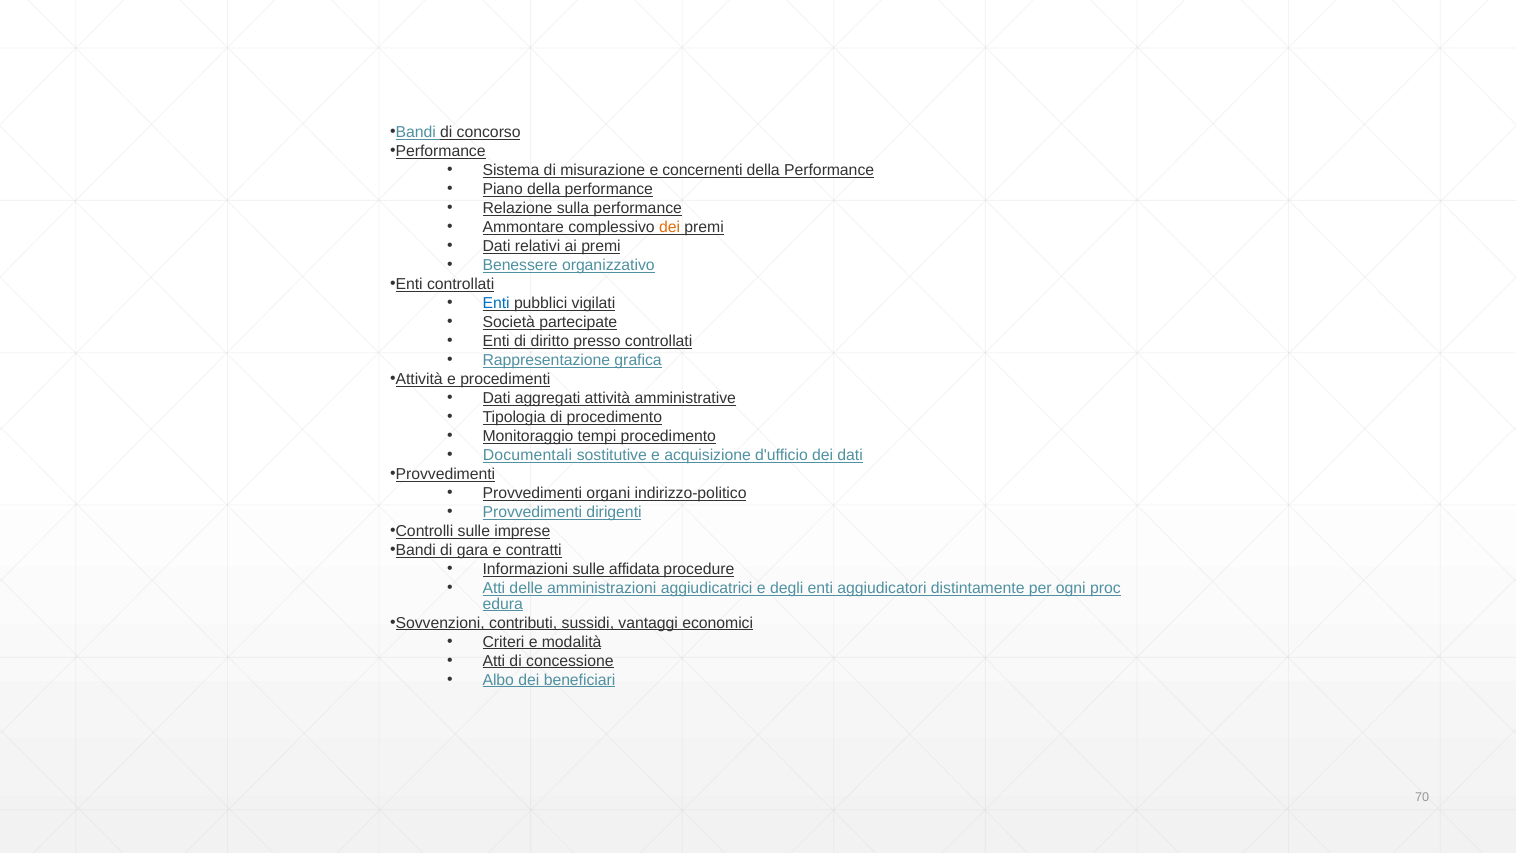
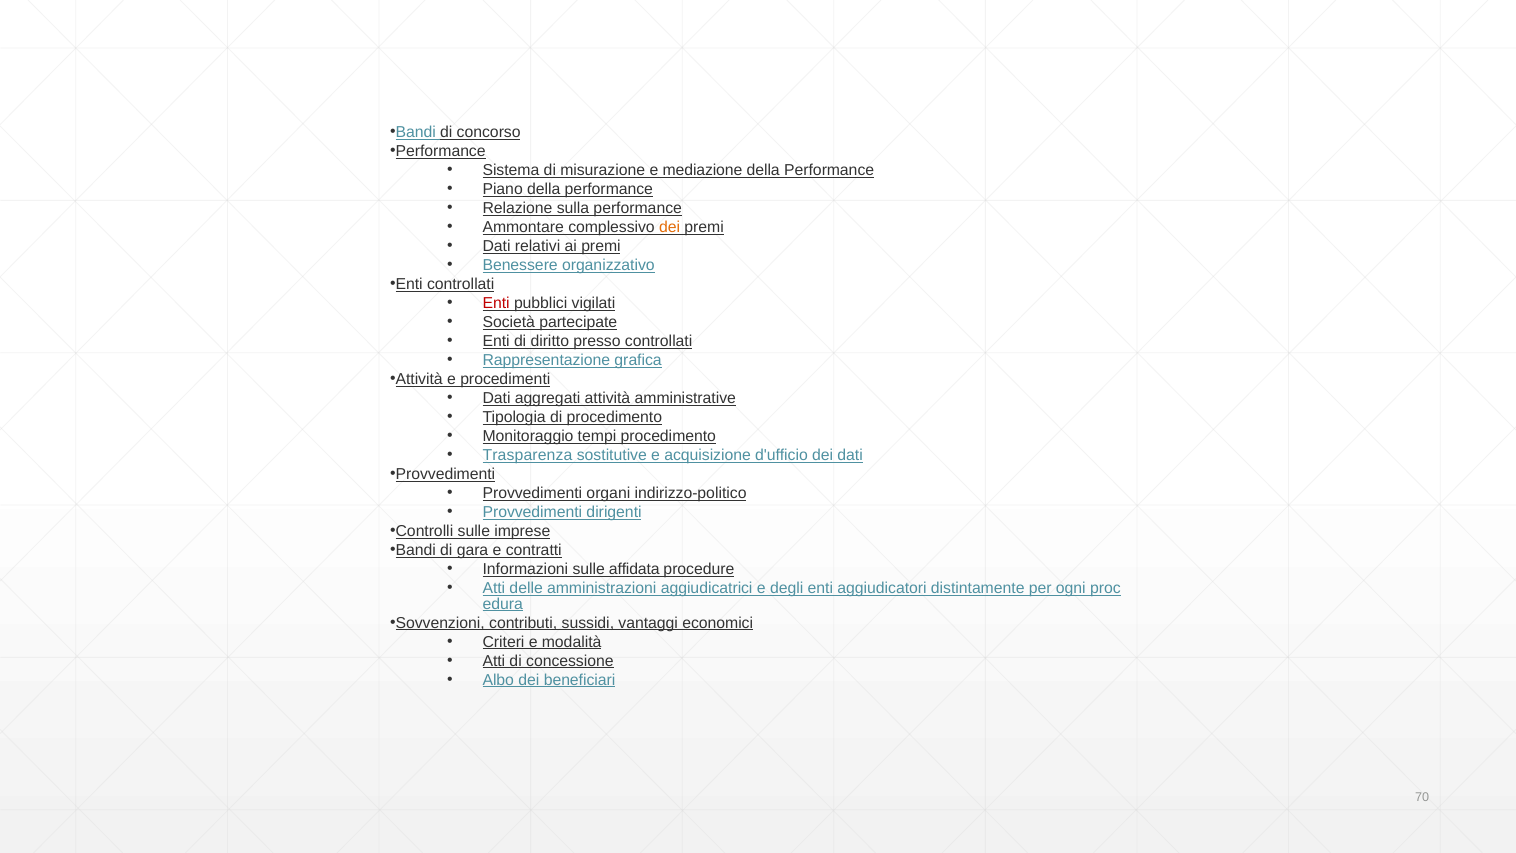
concernenti: concernenti -> mediazione
Enti at (496, 303) colour: blue -> red
Documentali: Documentali -> Trasparenza
